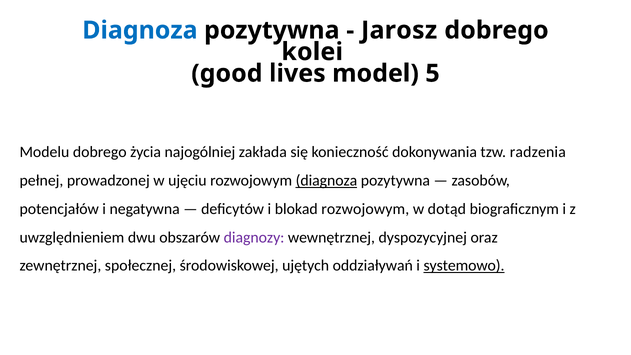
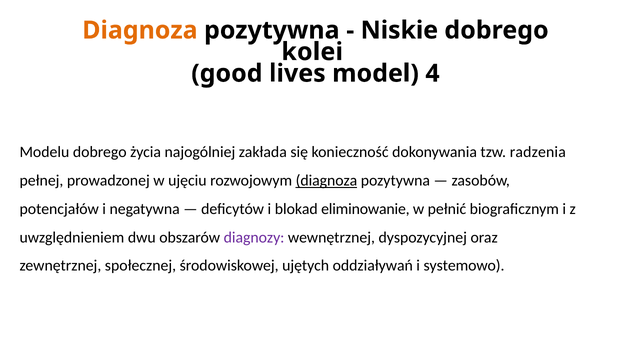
Diagnoza at (140, 30) colour: blue -> orange
Jarosz: Jarosz -> Niskie
5: 5 -> 4
blokad rozwojowym: rozwojowym -> eliminowanie
dotąd: dotąd -> pełnić
systemowo underline: present -> none
